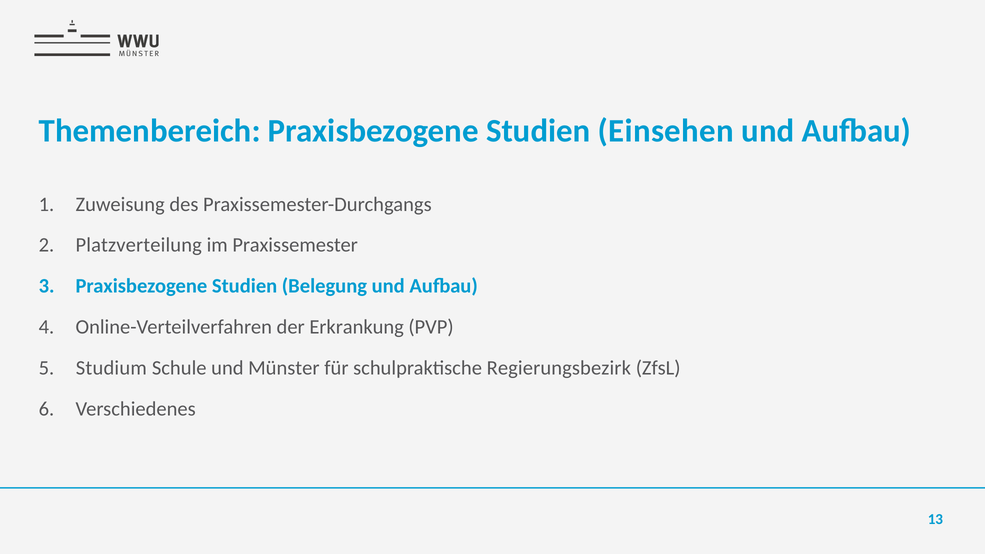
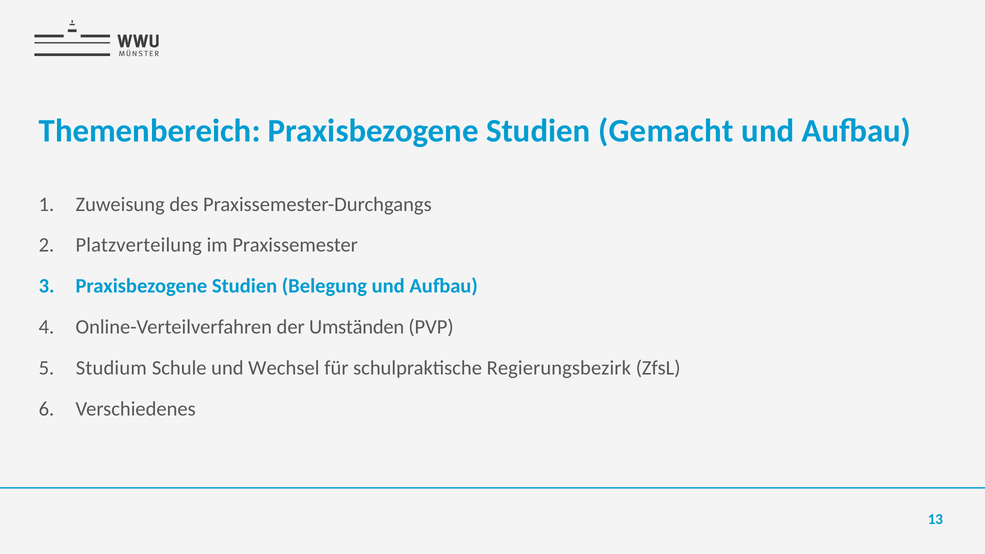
Einsehen: Einsehen -> Gemacht
Erkrankung: Erkrankung -> Umständen
Münster: Münster -> Wechsel
